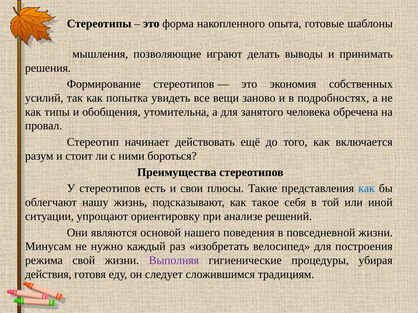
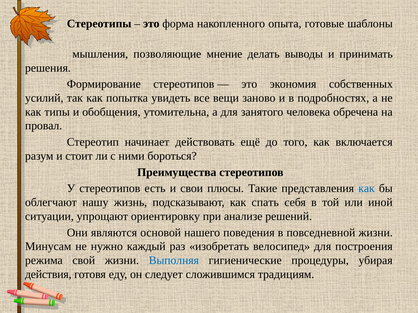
играют: играют -> мнение
такое: такое -> спать
Выполняя colour: purple -> blue
